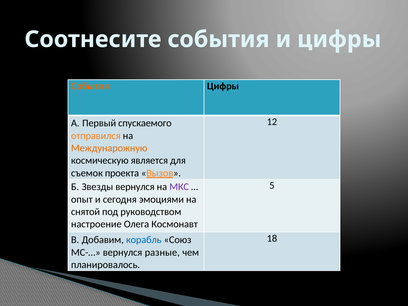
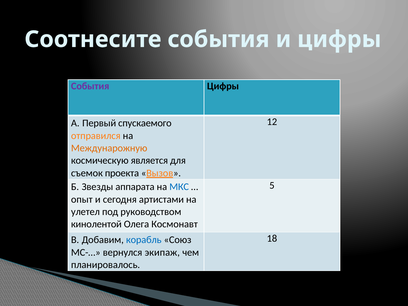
События at (90, 86) colour: orange -> purple
Звезды вернулся: вернулся -> аппарата
МКС colour: purple -> blue
эмоциями: эмоциями -> артистами
снятой: снятой -> улетел
настроение: настроение -> кинолентой
разные: разные -> экипаж
